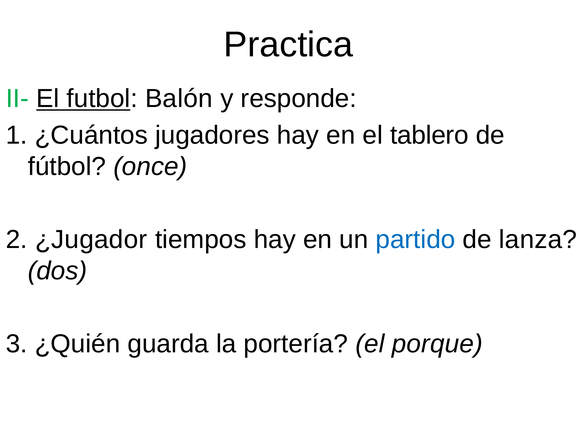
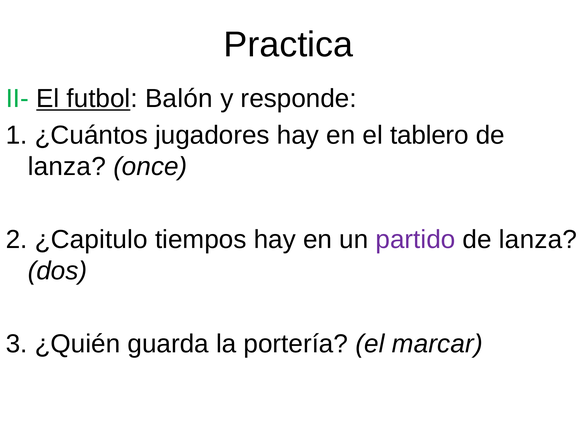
fútbol at (67, 166): fútbol -> lanza
¿Jugador: ¿Jugador -> ¿Capitulo
partido colour: blue -> purple
porque: porque -> marcar
